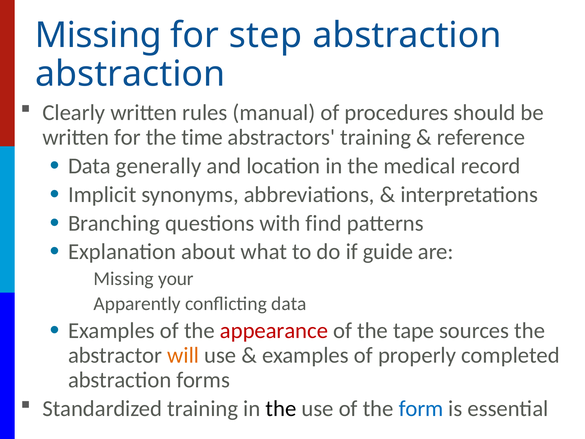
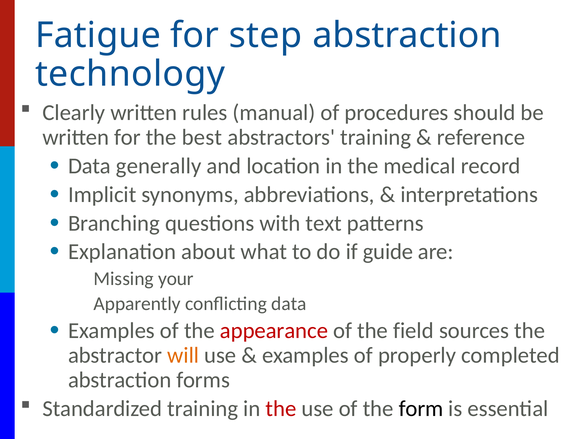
Missing at (98, 35): Missing -> Fatigue
abstraction at (130, 74): abstraction -> technology
time: time -> best
find: find -> text
tape: tape -> field
the at (281, 408) colour: black -> red
form colour: blue -> black
